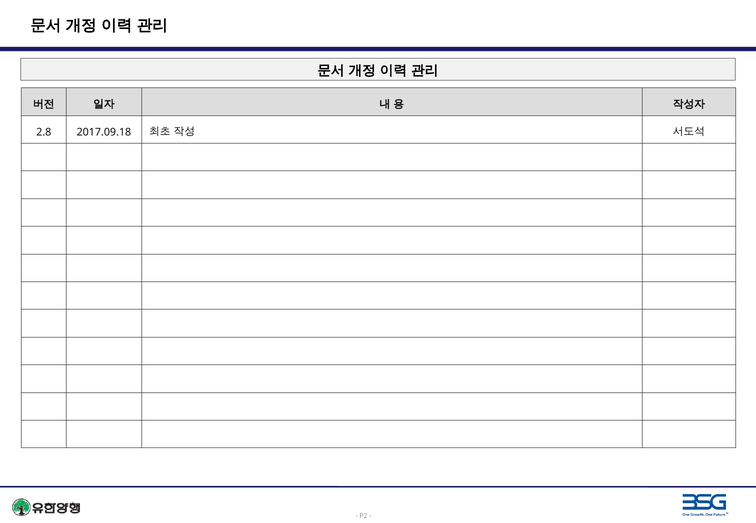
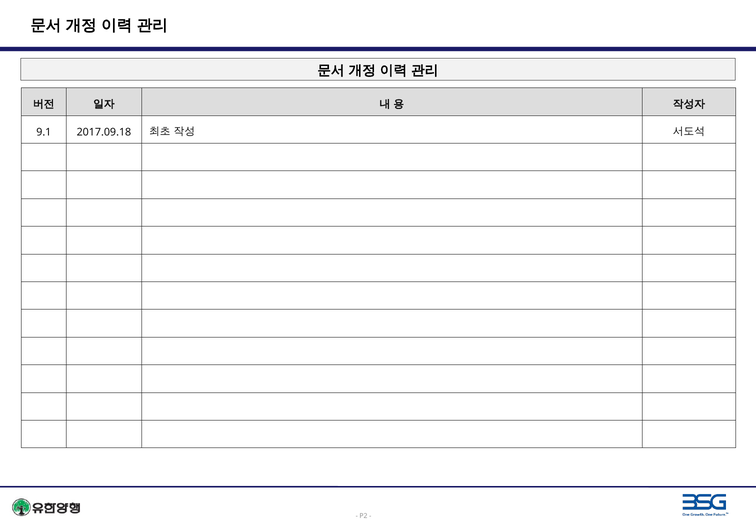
2.8: 2.8 -> 9.1
